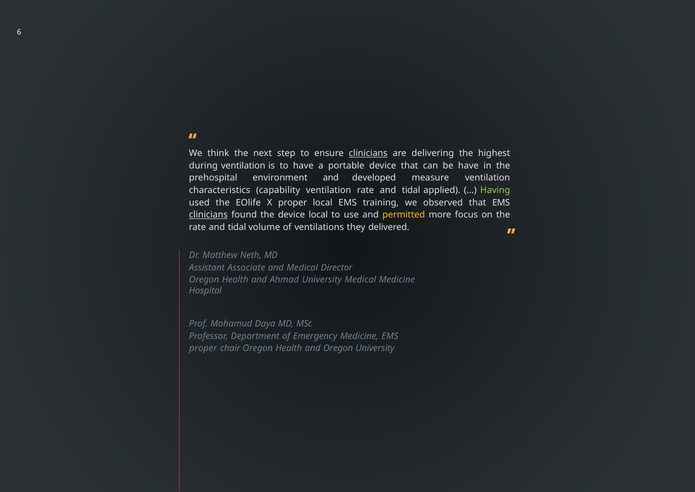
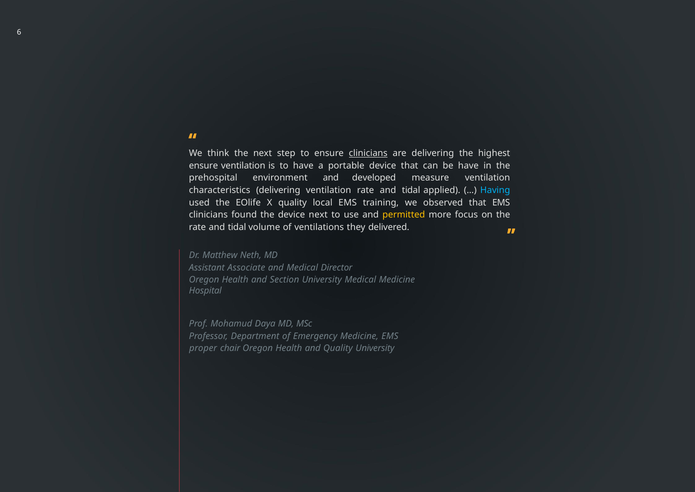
during at (203, 165): during -> ensure
characteristics capability: capability -> delivering
Having colour: light green -> light blue
X proper: proper -> quality
clinicians at (208, 215) underline: present -> none
device local: local -> next
Ahmad: Ahmad -> Section
and Oregon: Oregon -> Quality
